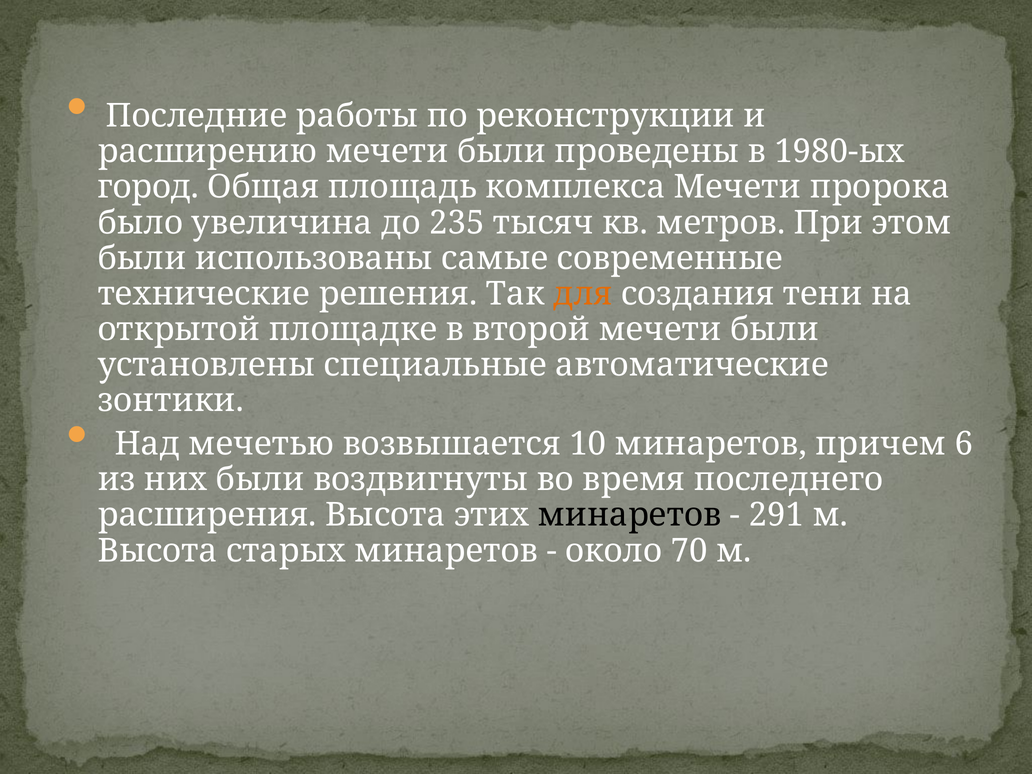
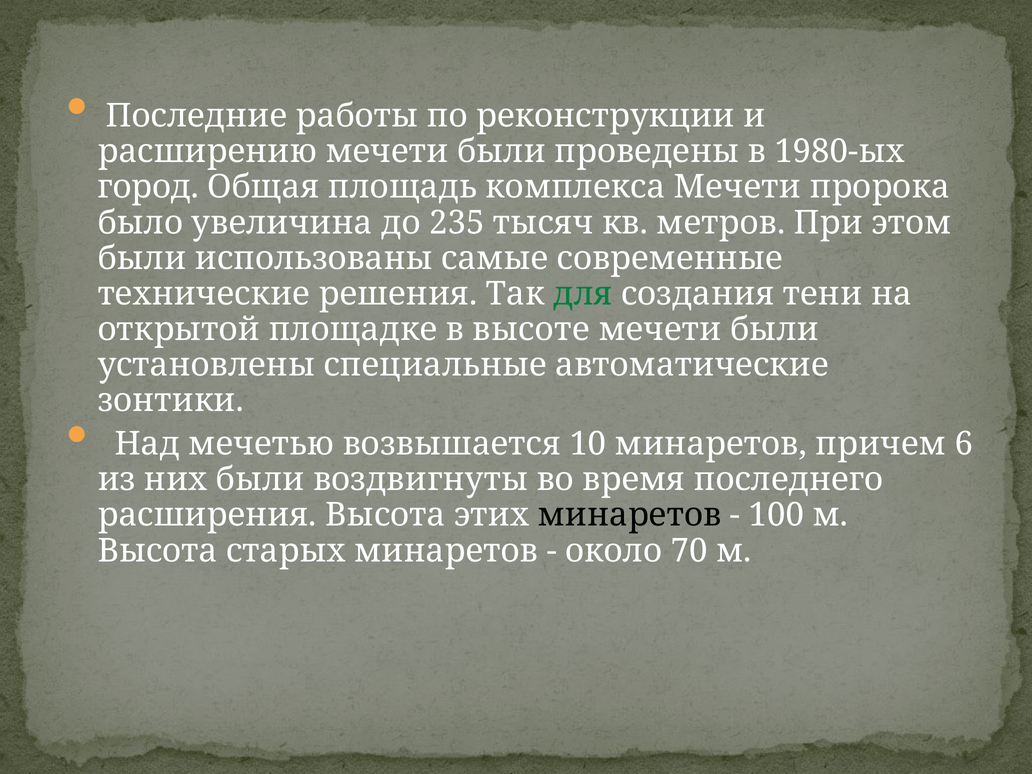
для colour: orange -> green
второй: второй -> высоте
291: 291 -> 100
